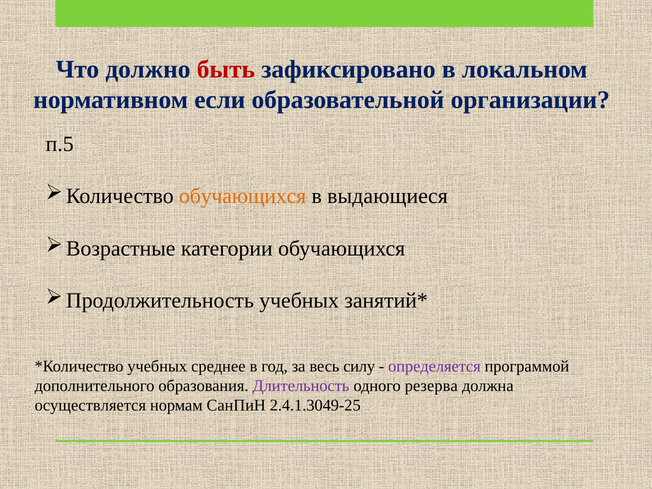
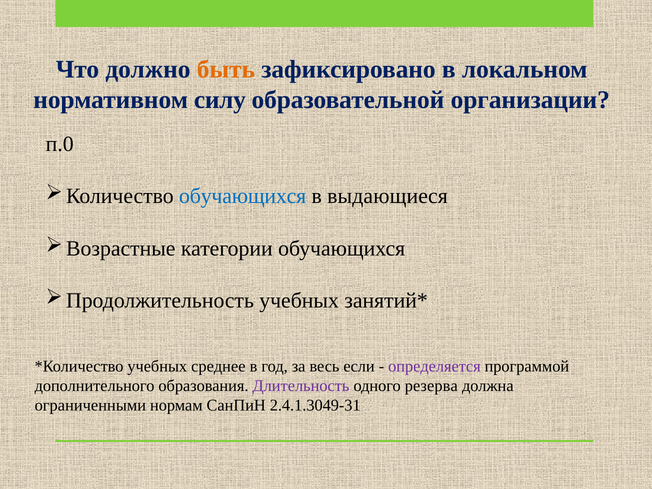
быть colour: red -> orange
если: если -> силу
п.5: п.5 -> п.0
обучающихся at (243, 196) colour: orange -> blue
силу: силу -> если
осуществляется: осуществляется -> ограниченными
2.4.1.3049-25: 2.4.1.3049-25 -> 2.4.1.3049-31
